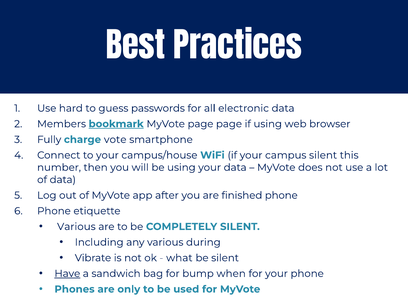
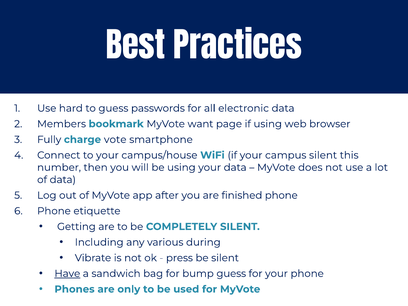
bookmark underline: present -> none
MyVote page: page -> want
Various at (76, 227): Various -> Getting
what: what -> press
bump when: when -> guess
